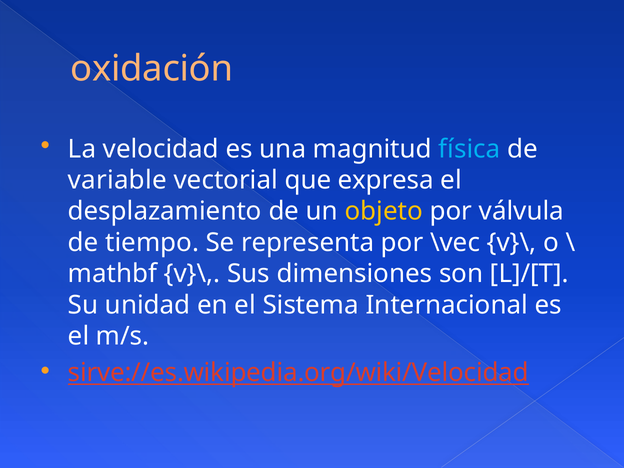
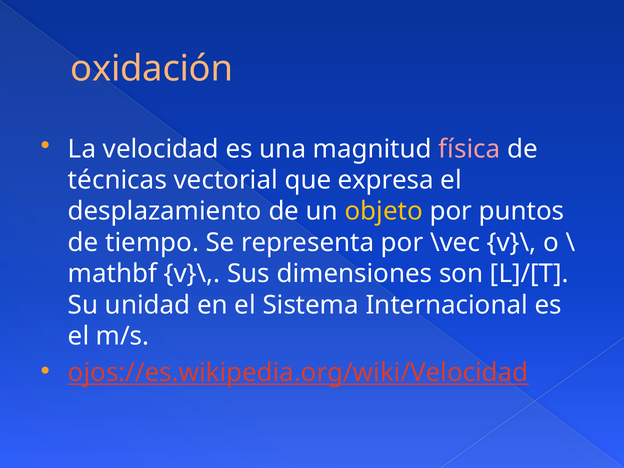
física colour: light blue -> pink
variable: variable -> técnicas
válvula: válvula -> puntos
sirve://es.wikipedia.org/wiki/Velocidad: sirve://es.wikipedia.org/wiki/Velocidad -> ojos://es.wikipedia.org/wiki/Velocidad
